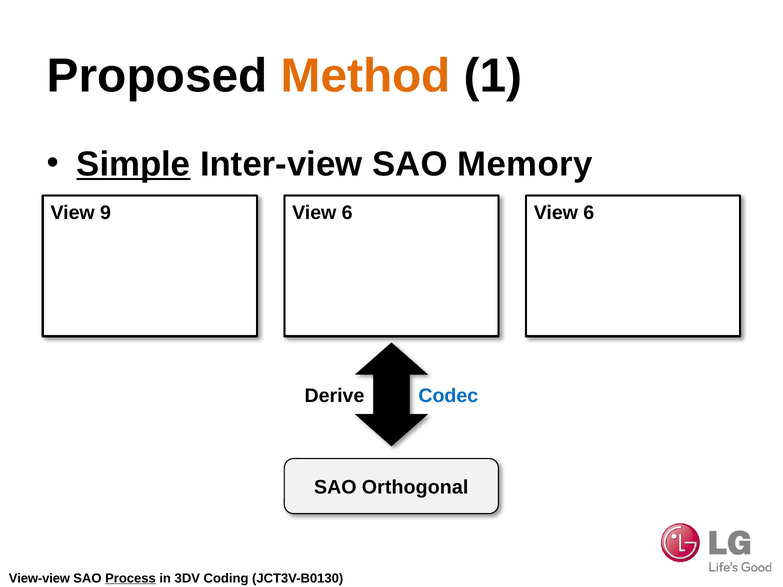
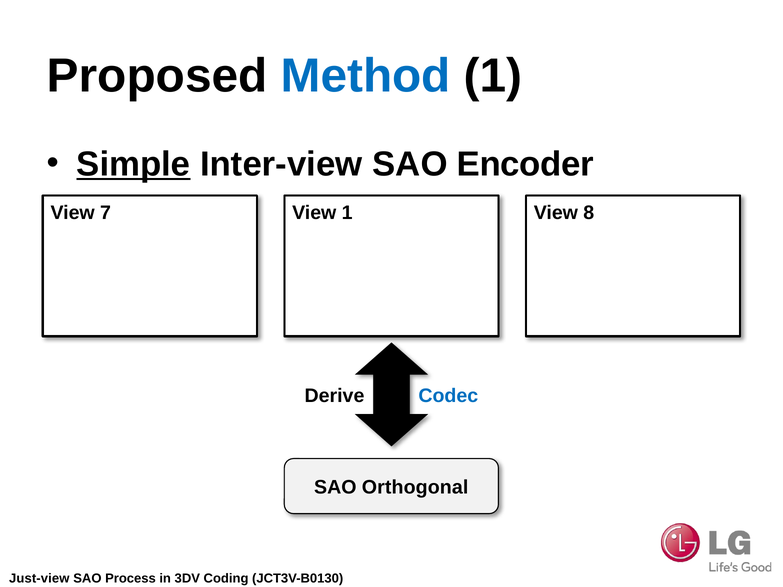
Method colour: orange -> blue
Memory: Memory -> Encoder
9: 9 -> 7
6 at (347, 213): 6 -> 1
6 at (589, 213): 6 -> 8
View-view: View-view -> Just-view
Process underline: present -> none
